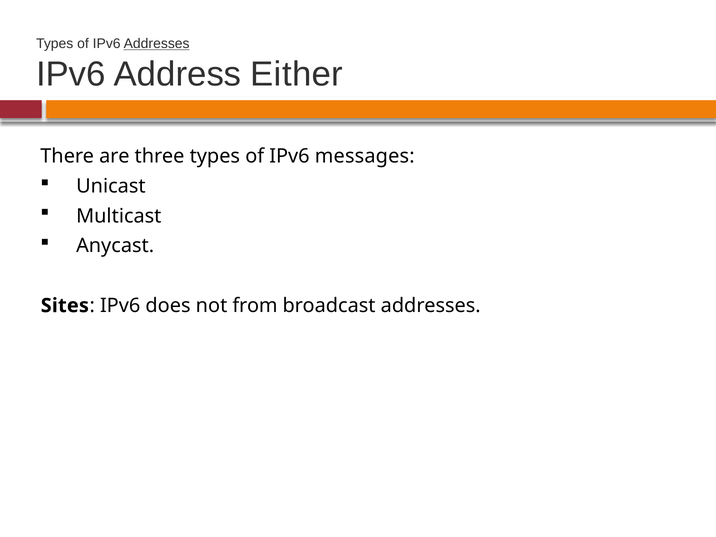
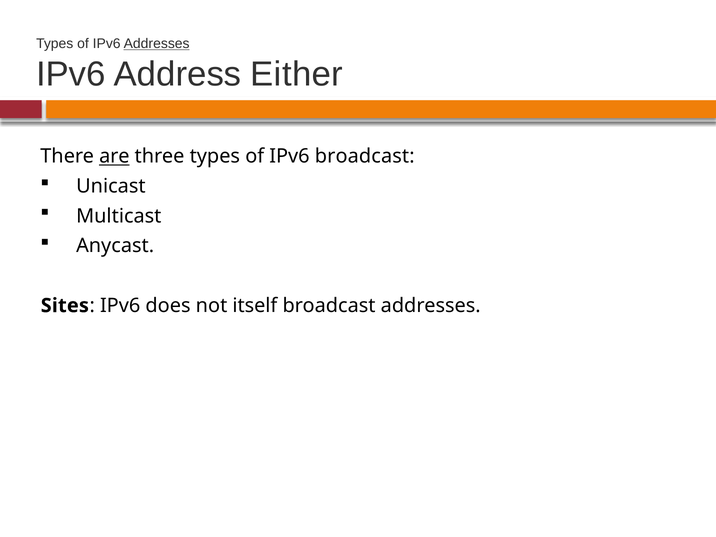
are underline: none -> present
IPv6 messages: messages -> broadcast
from: from -> itself
